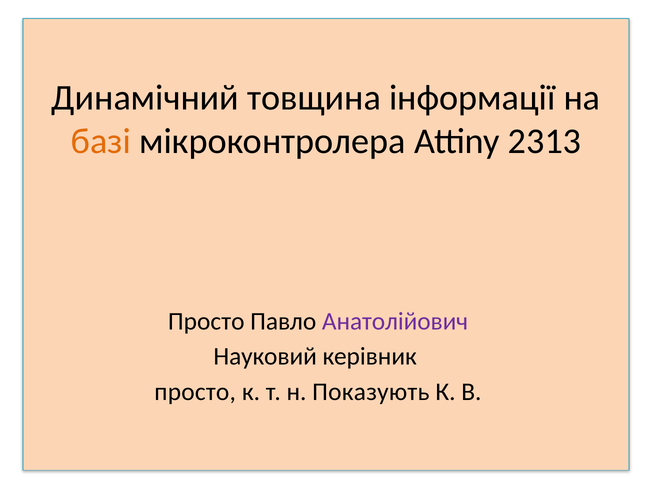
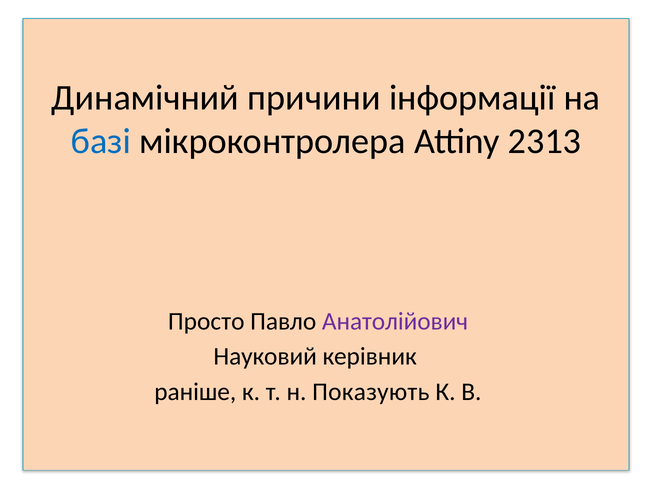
товщина: товщина -> причини
базі colour: orange -> blue
просто at (195, 392): просто -> раніше
